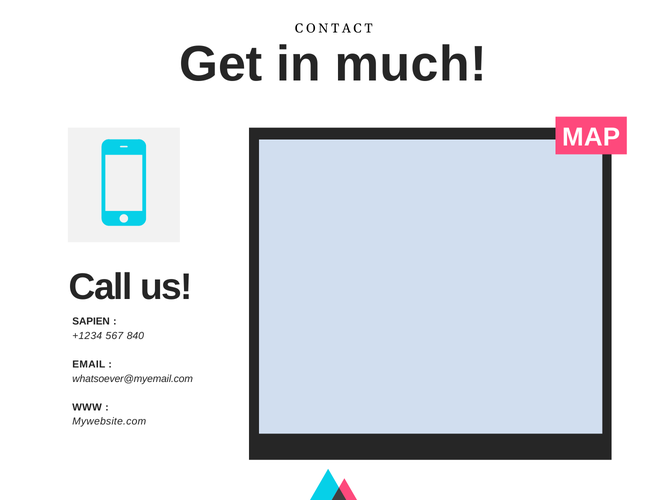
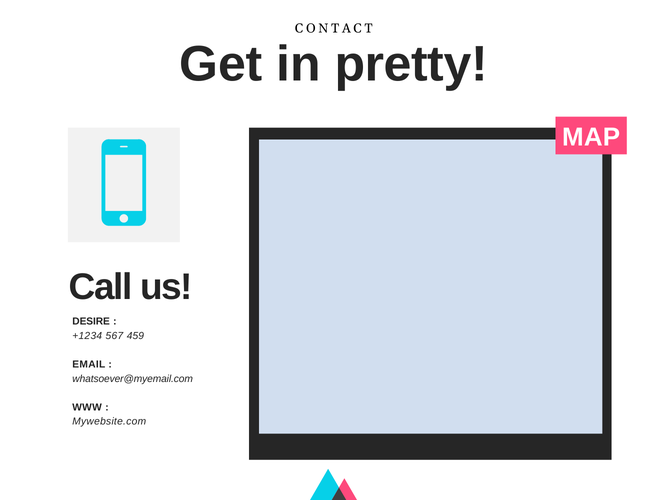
much: much -> pretty
SAPIEN: SAPIEN -> DESIRE
840: 840 -> 459
